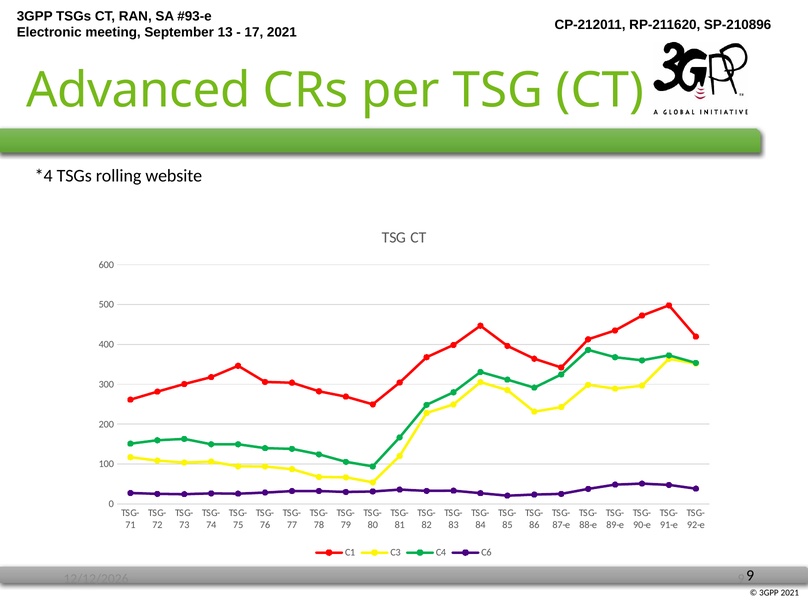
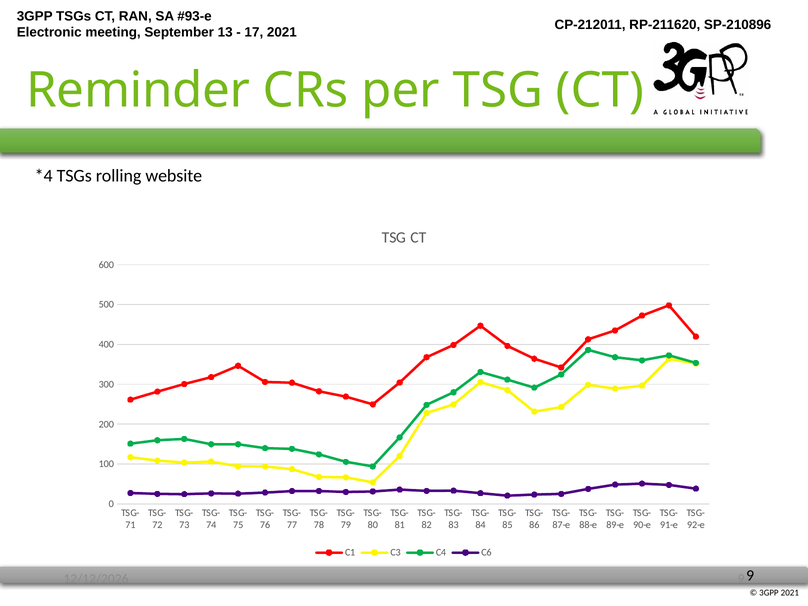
Advanced: Advanced -> Reminder
